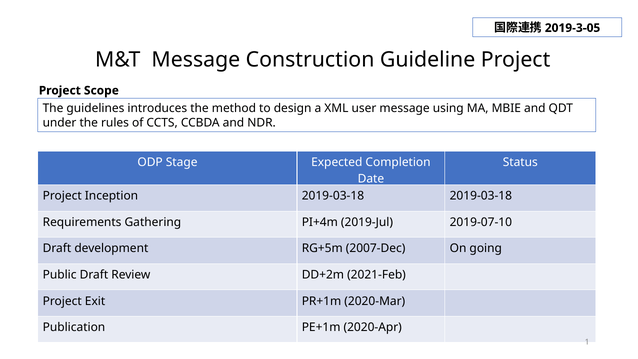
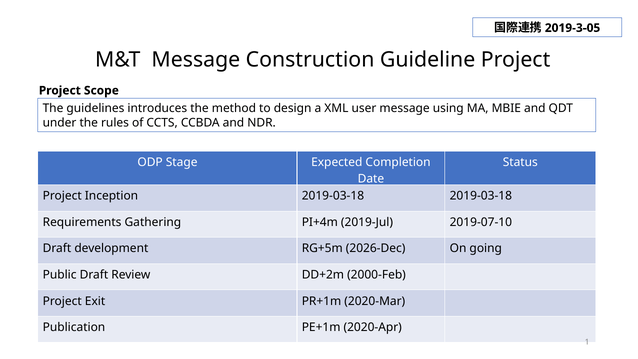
2007-Dec: 2007-Dec -> 2026-Dec
2021-Feb: 2021-Feb -> 2000-Feb
